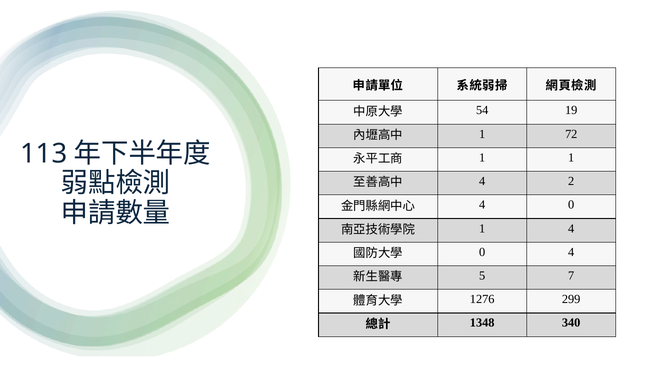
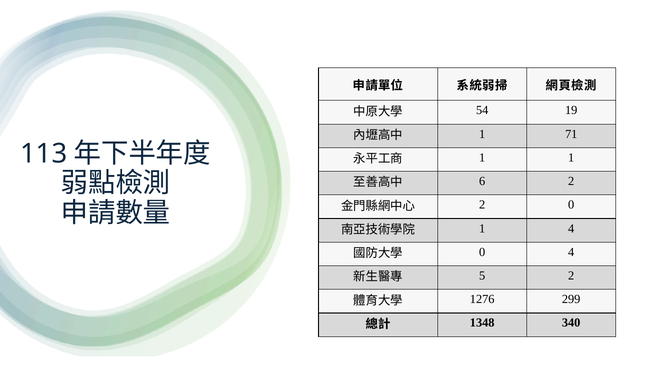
72: 72 -> 71
4 at (482, 181): 4 -> 6
4 at (482, 205): 4 -> 2
5 7: 7 -> 2
